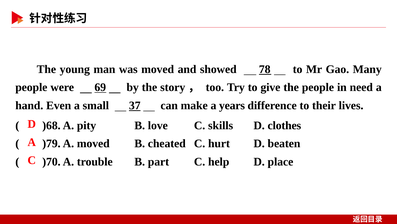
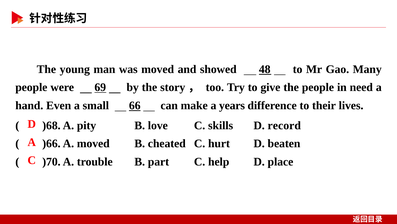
78: 78 -> 48
37: 37 -> 66
clothes: clothes -> record
)79: )79 -> )66
